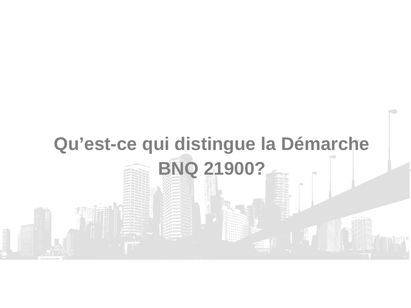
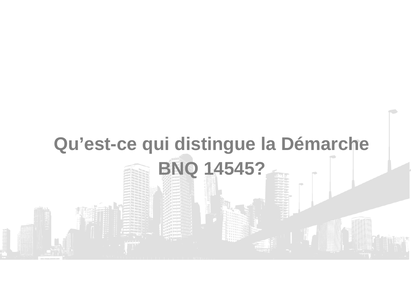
21900: 21900 -> 14545
